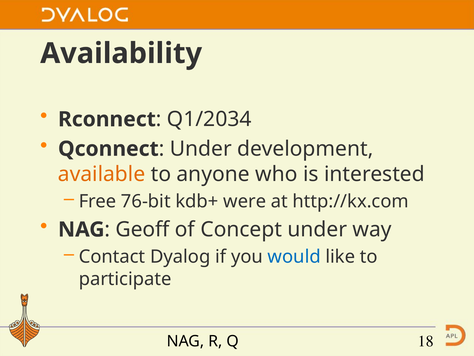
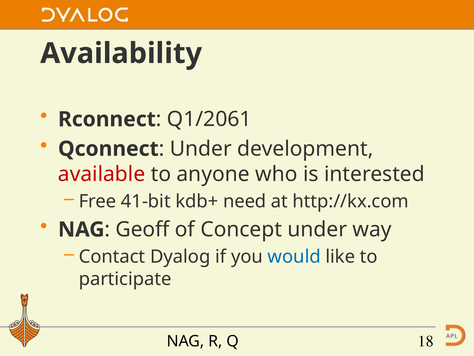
Q1/2034: Q1/2034 -> Q1/2061
available colour: orange -> red
76-bit: 76-bit -> 41-bit
were: were -> need
